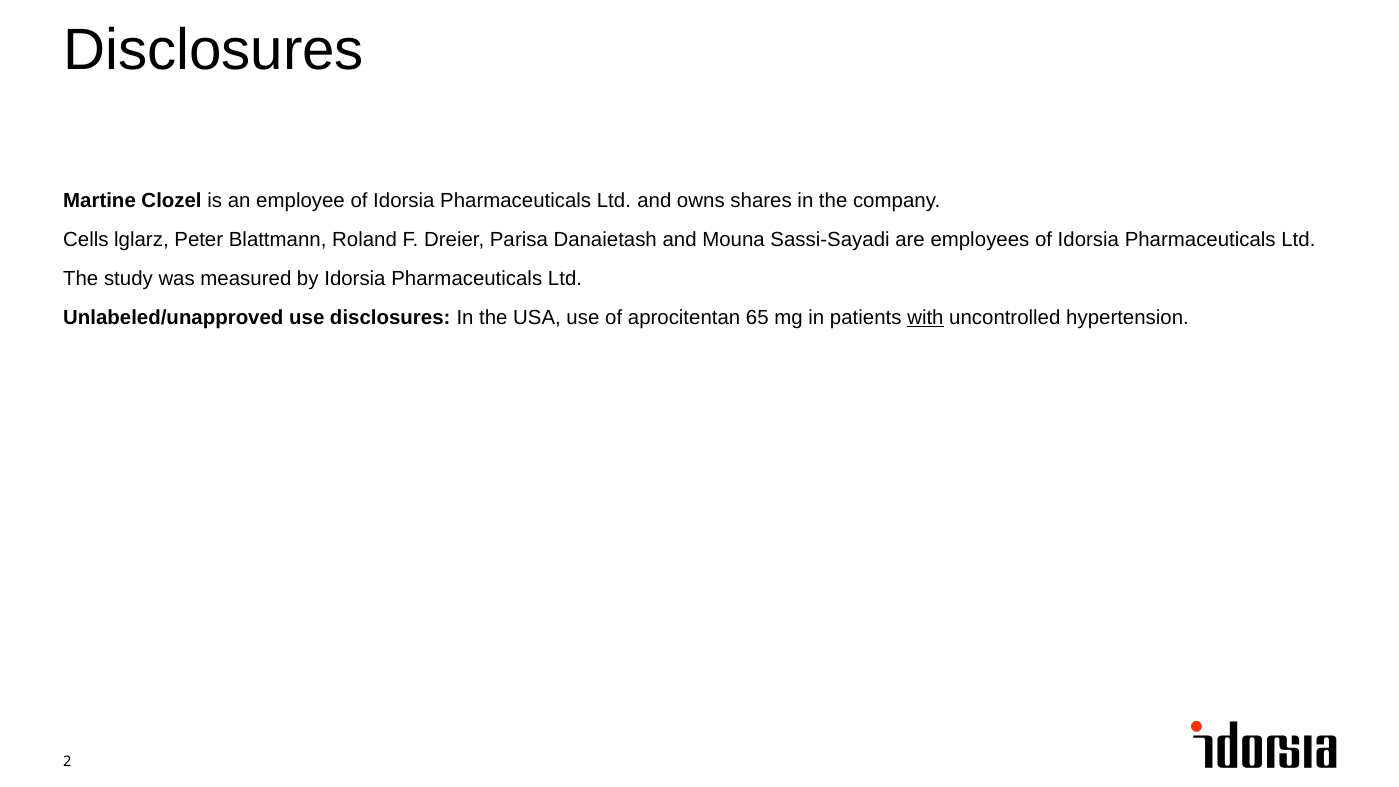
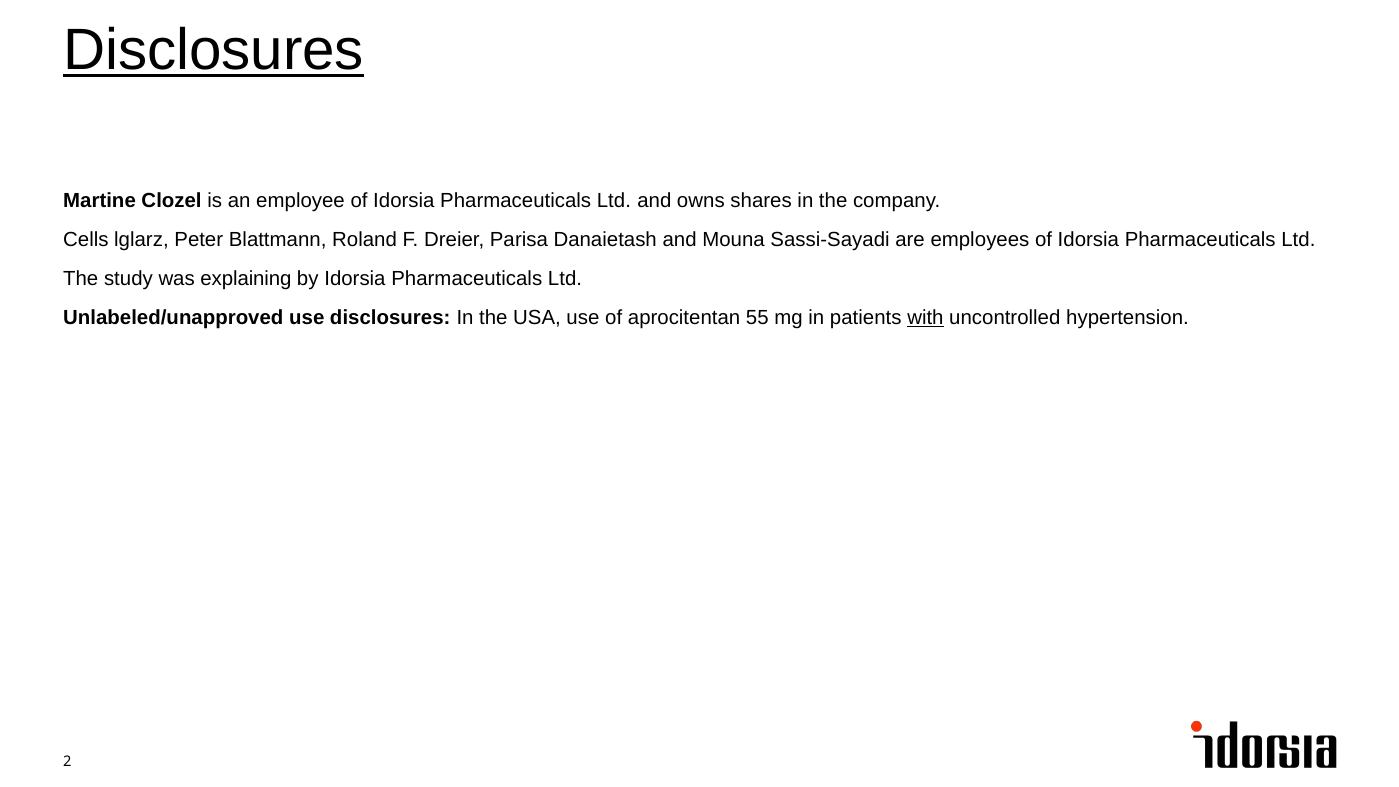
Disclosures at (214, 50) underline: none -> present
measured: measured -> explaining
65: 65 -> 55
